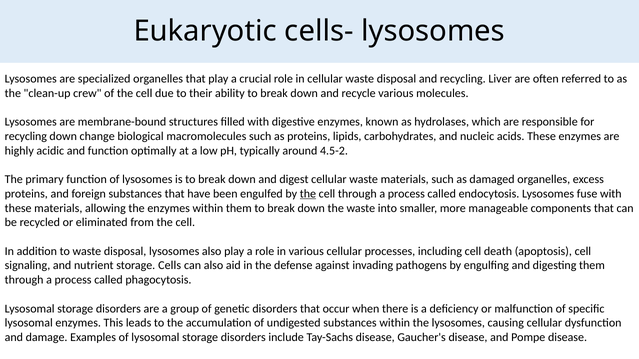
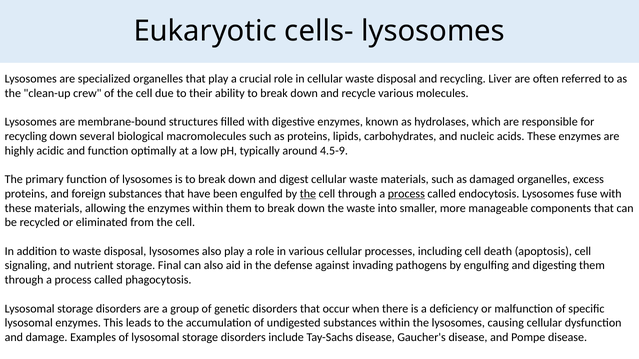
change: change -> several
4.5-2: 4.5-2 -> 4.5-9
process at (406, 194) underline: none -> present
Cells: Cells -> Final
